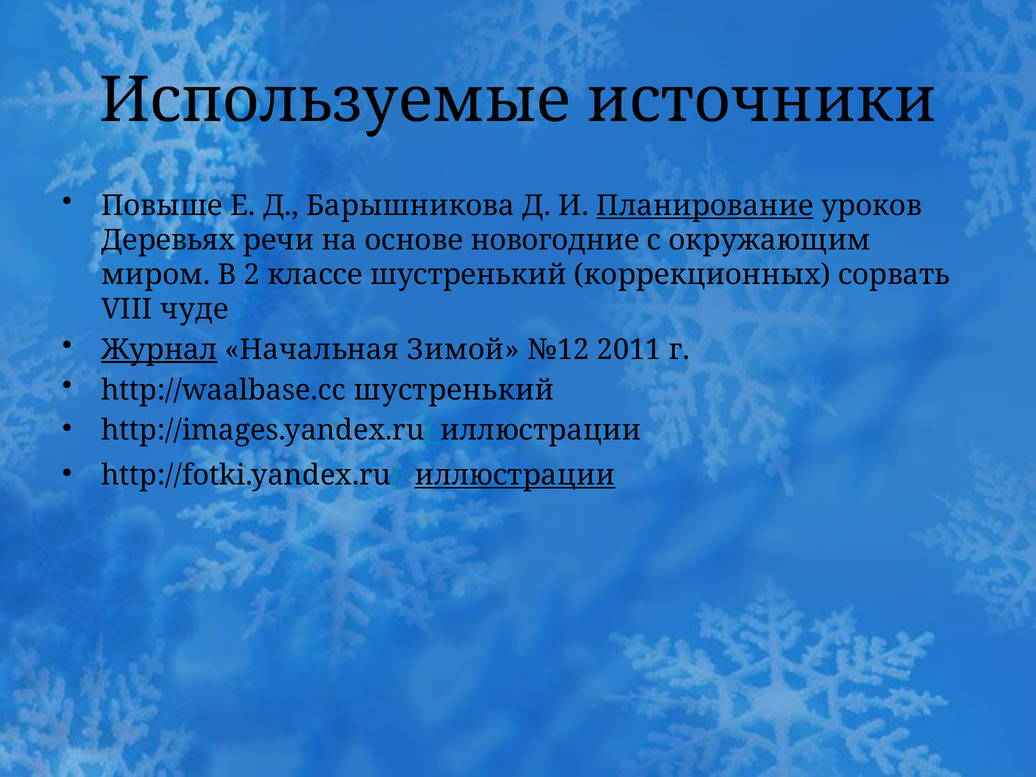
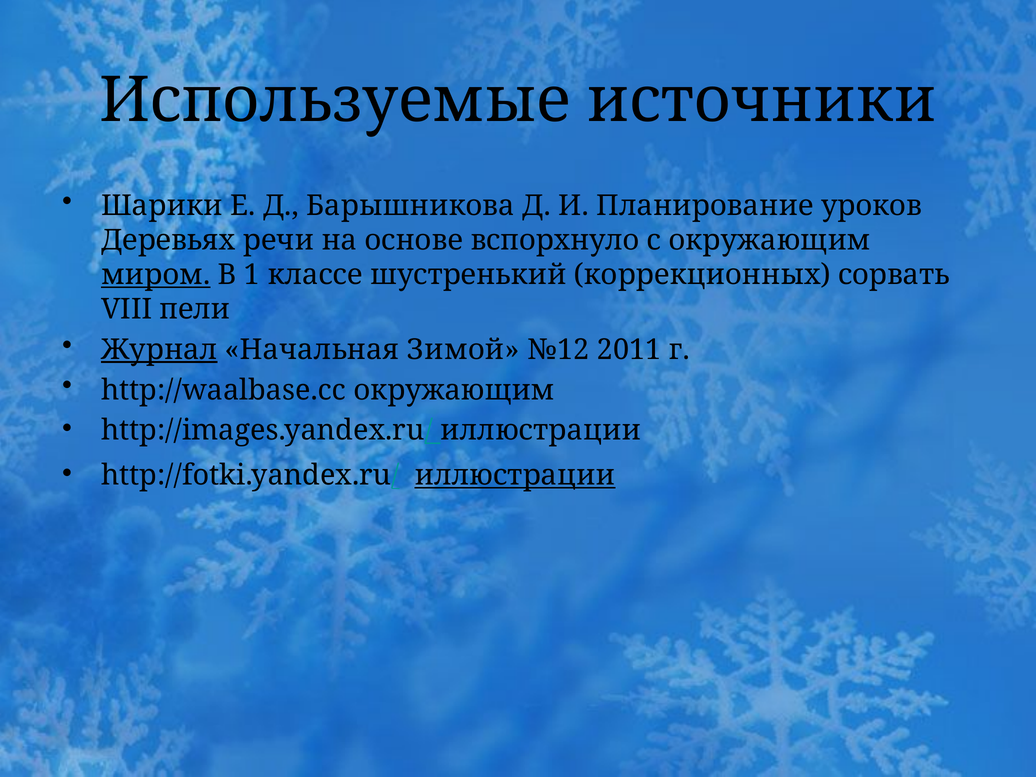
Повыше: Повыше -> Шарики
Планирование underline: present -> none
новогодние: новогодние -> вспорхнуло
миром underline: none -> present
2: 2 -> 1
чуде: чуде -> пели
http://waalbase.cc шустренький: шустренький -> окружающим
